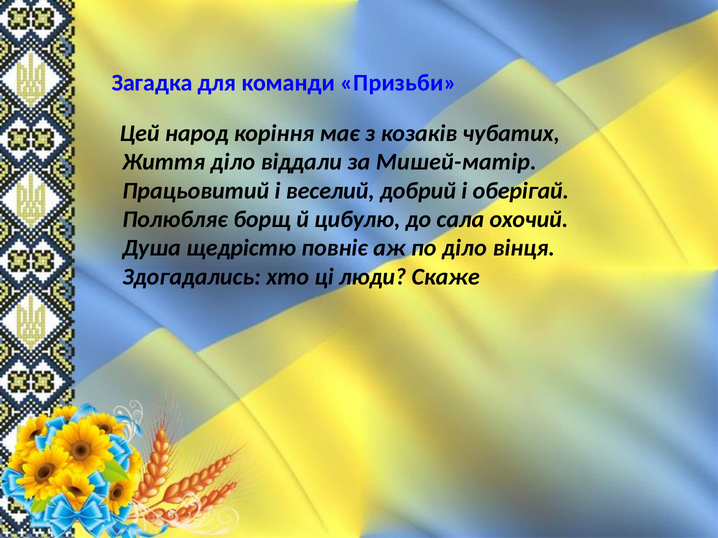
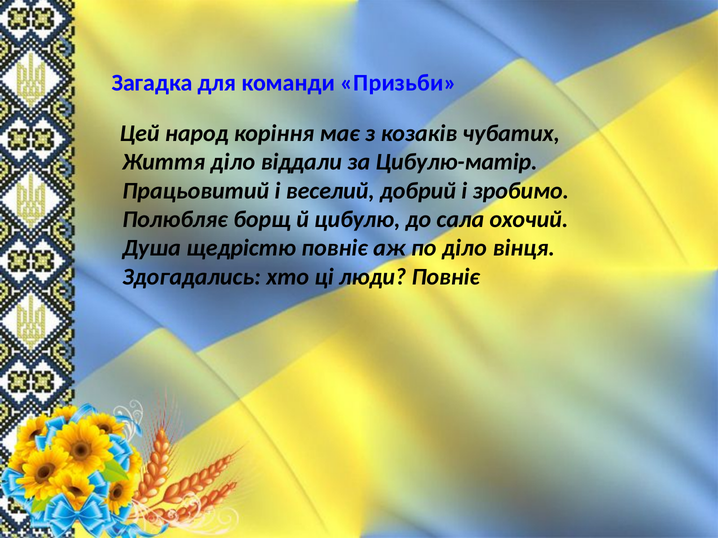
Мишей-матір: Мишей-матір -> Цибулю-матір
оберігай: оберігай -> зробимо
люди Скаже: Скаже -> Повніє
